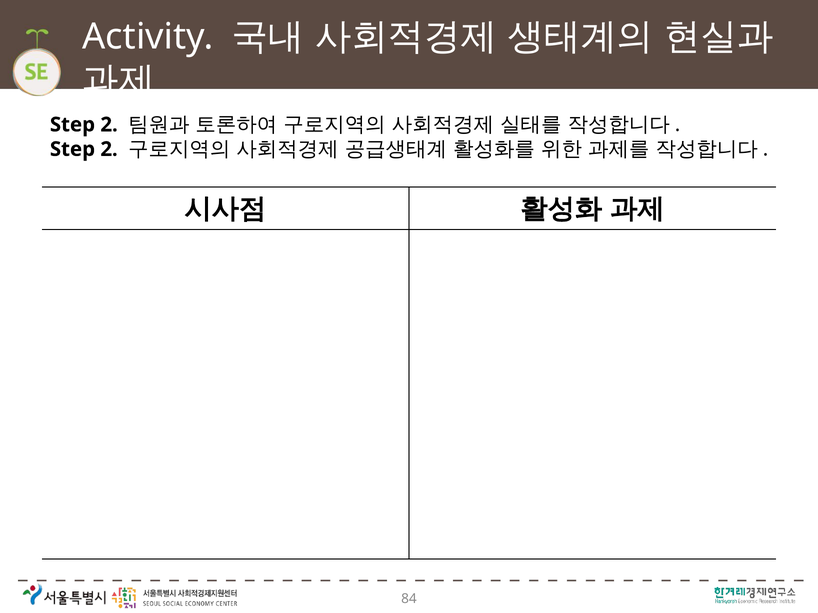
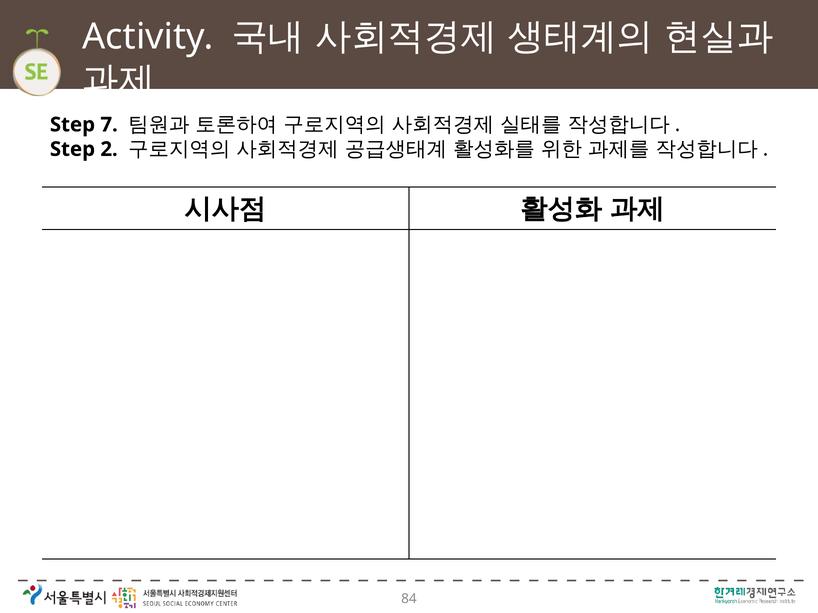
2 at (109, 125): 2 -> 7
